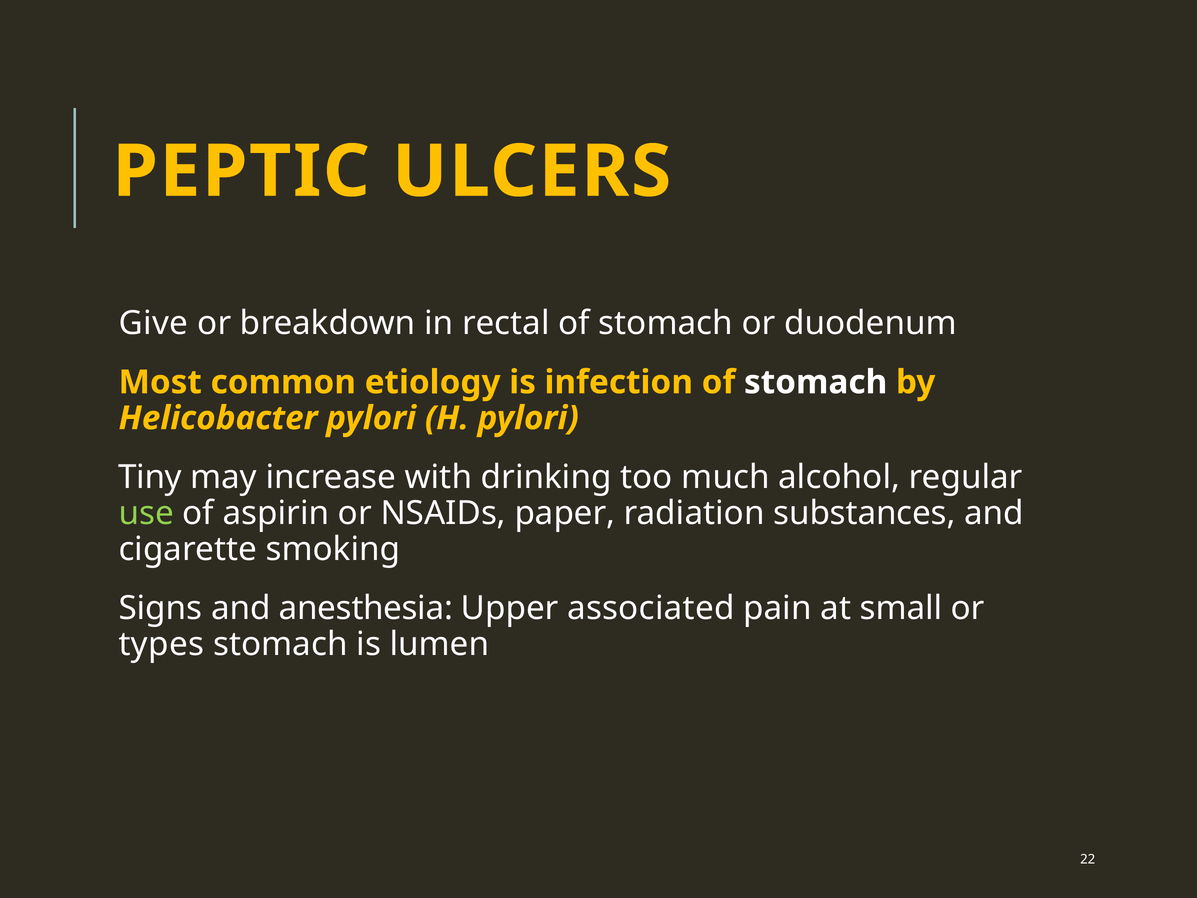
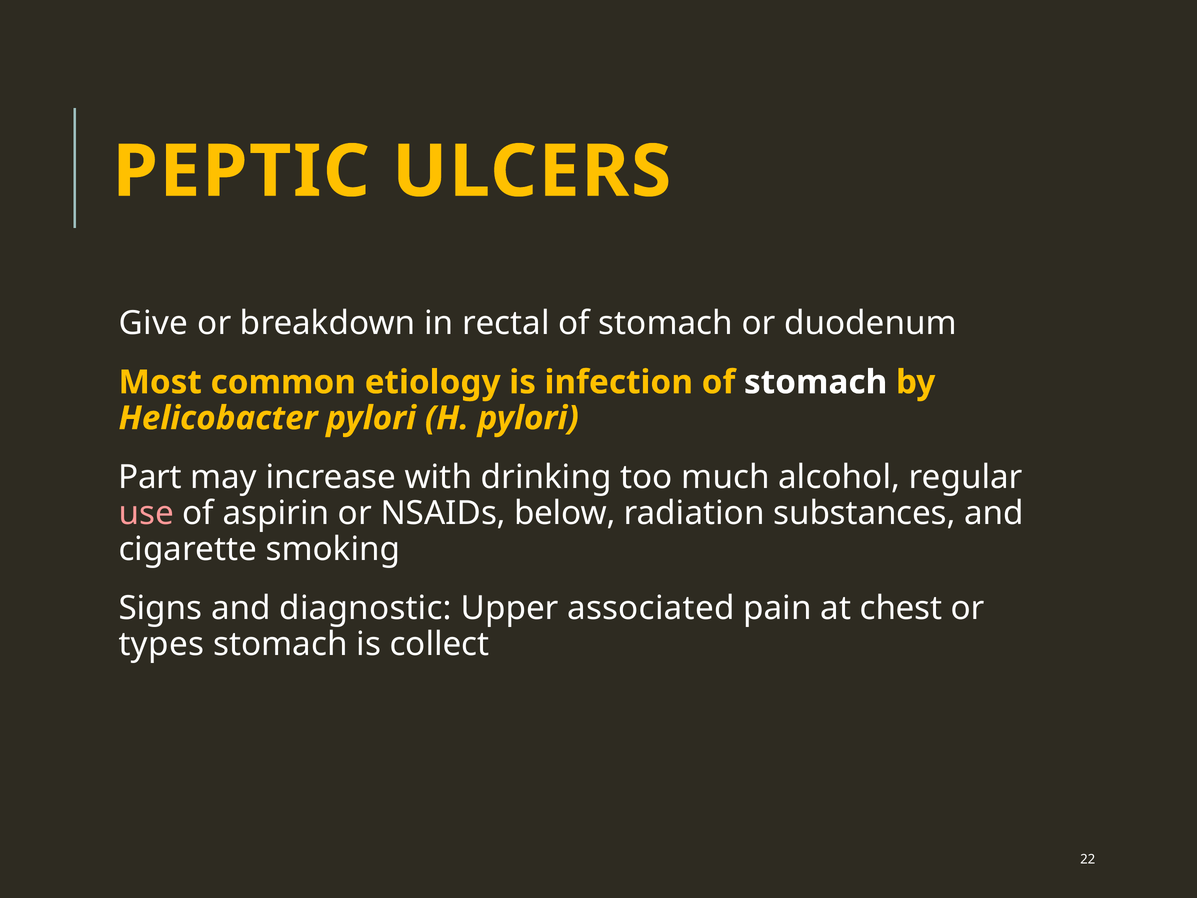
Tiny: Tiny -> Part
use colour: light green -> pink
paper: paper -> below
anesthesia: anesthesia -> diagnostic
small: small -> chest
lumen: lumen -> collect
